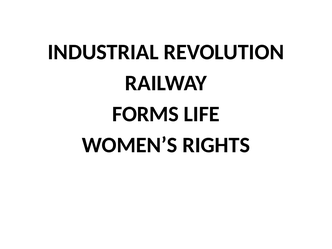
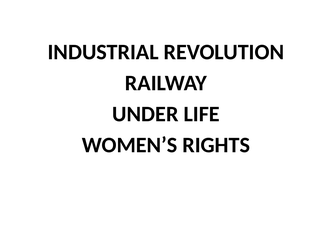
FORMS: FORMS -> UNDER
